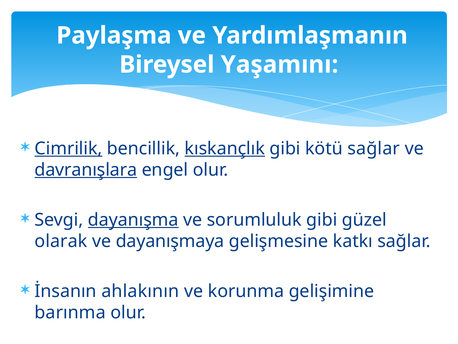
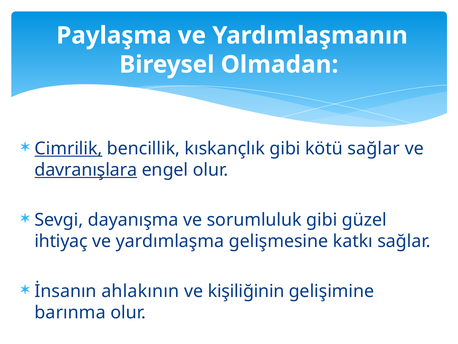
Yaşamını: Yaşamını -> Olmadan
kıskançlık underline: present -> none
dayanışma underline: present -> none
olarak: olarak -> ihtiyaç
dayanışmaya: dayanışmaya -> yardımlaşma
korunma: korunma -> kişiliğinin
